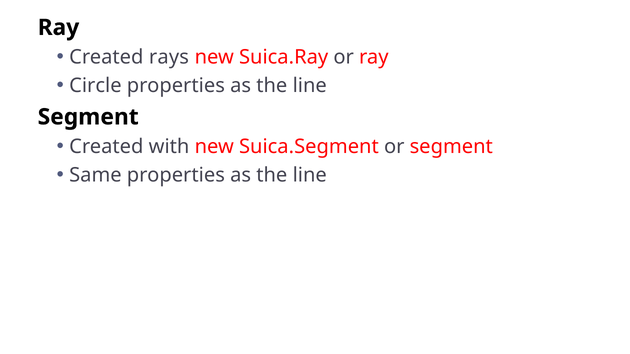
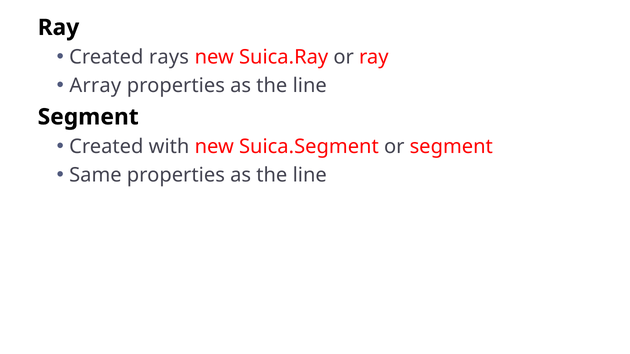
Circle: Circle -> Array
